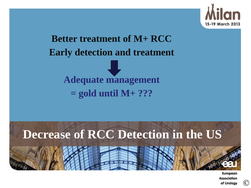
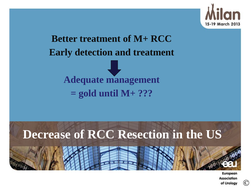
RCC Detection: Detection -> Resection
